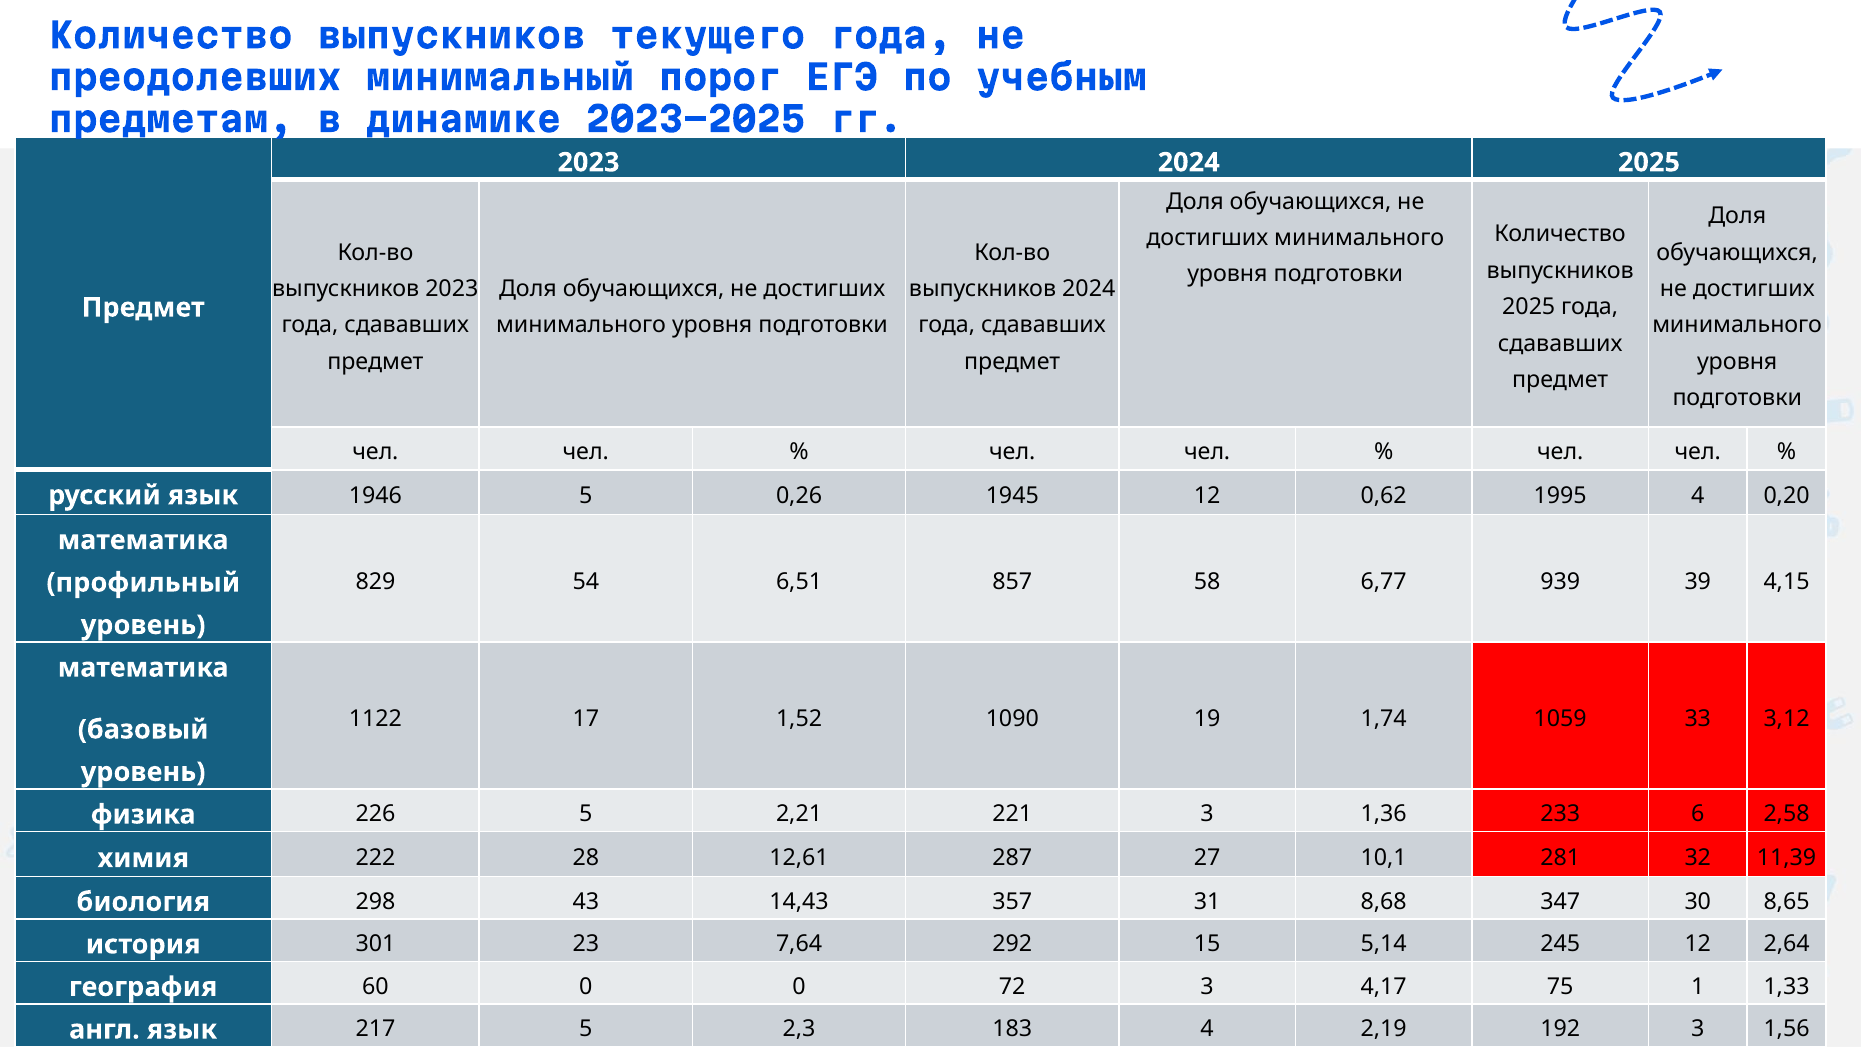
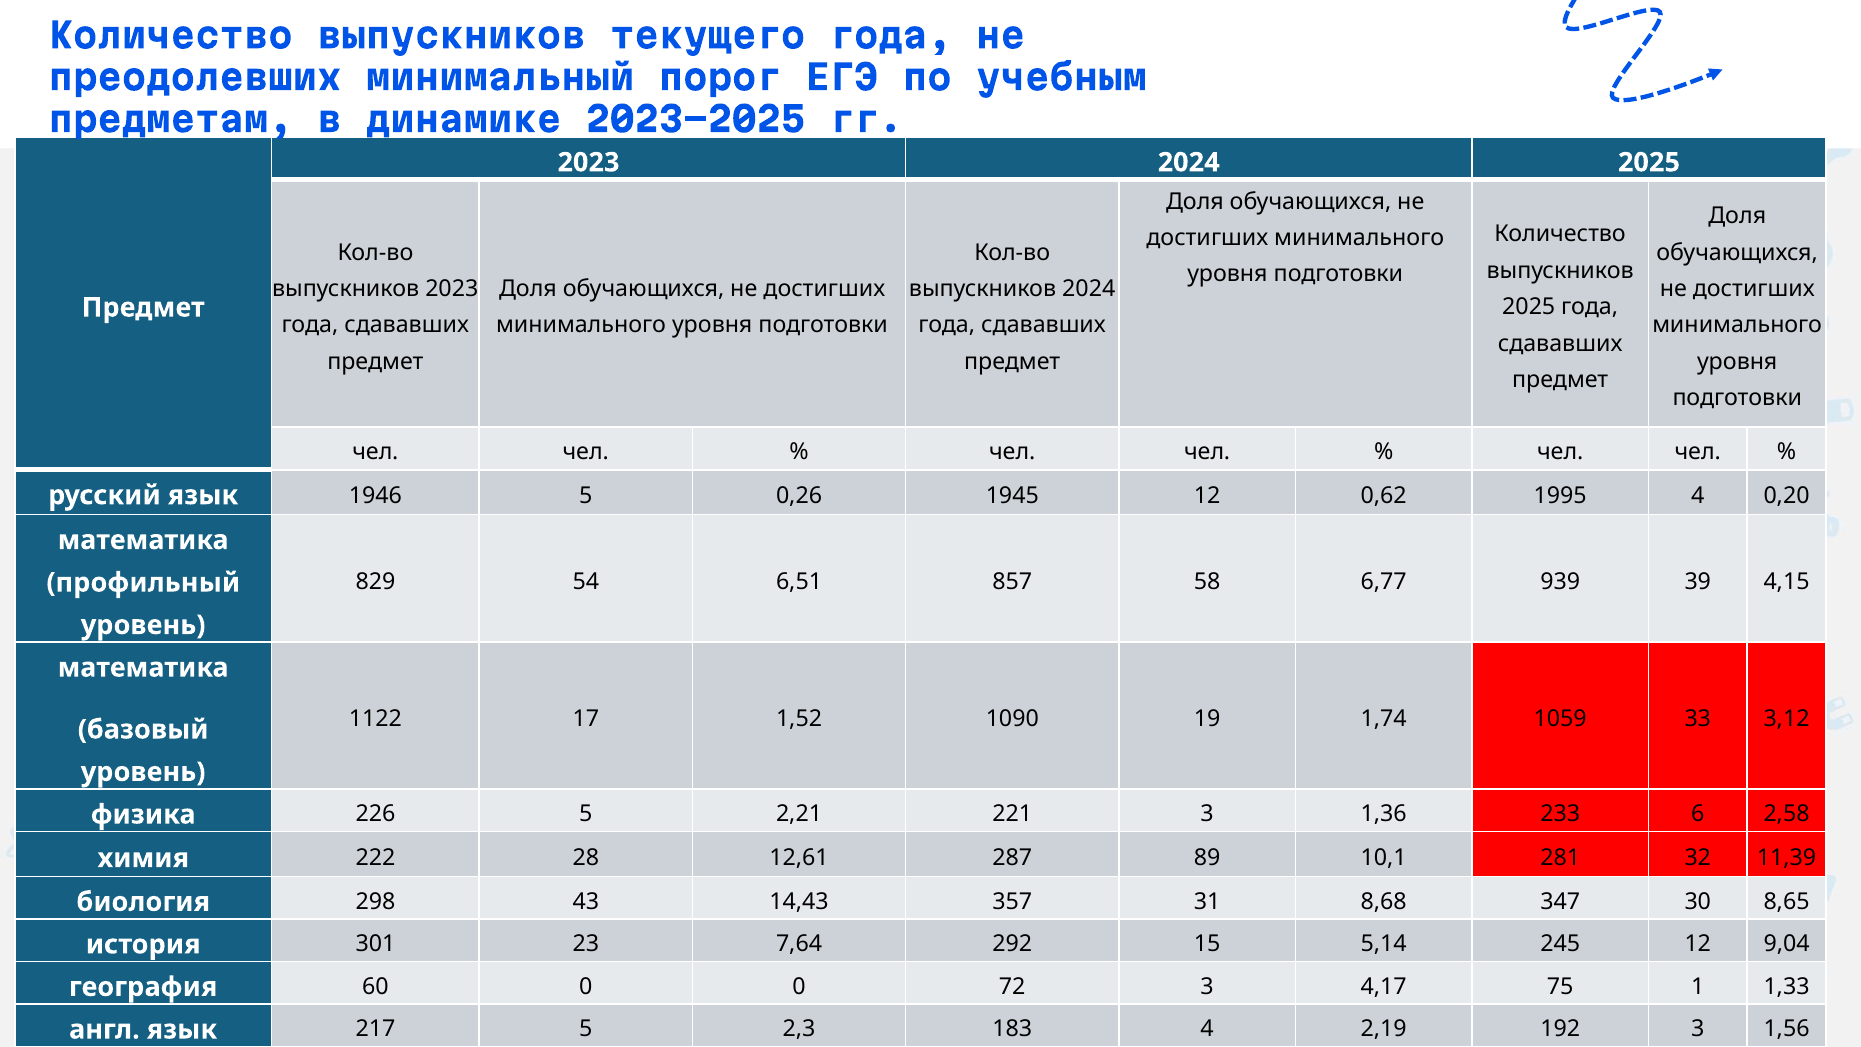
27: 27 -> 89
2,64: 2,64 -> 9,04
